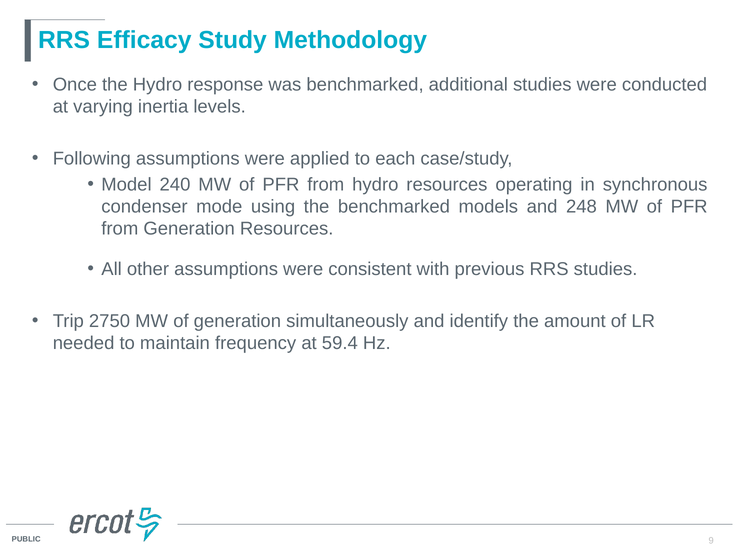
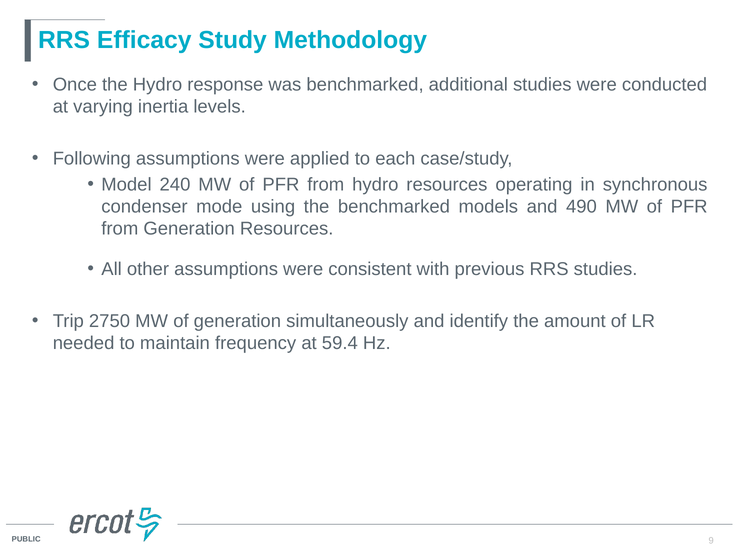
248: 248 -> 490
